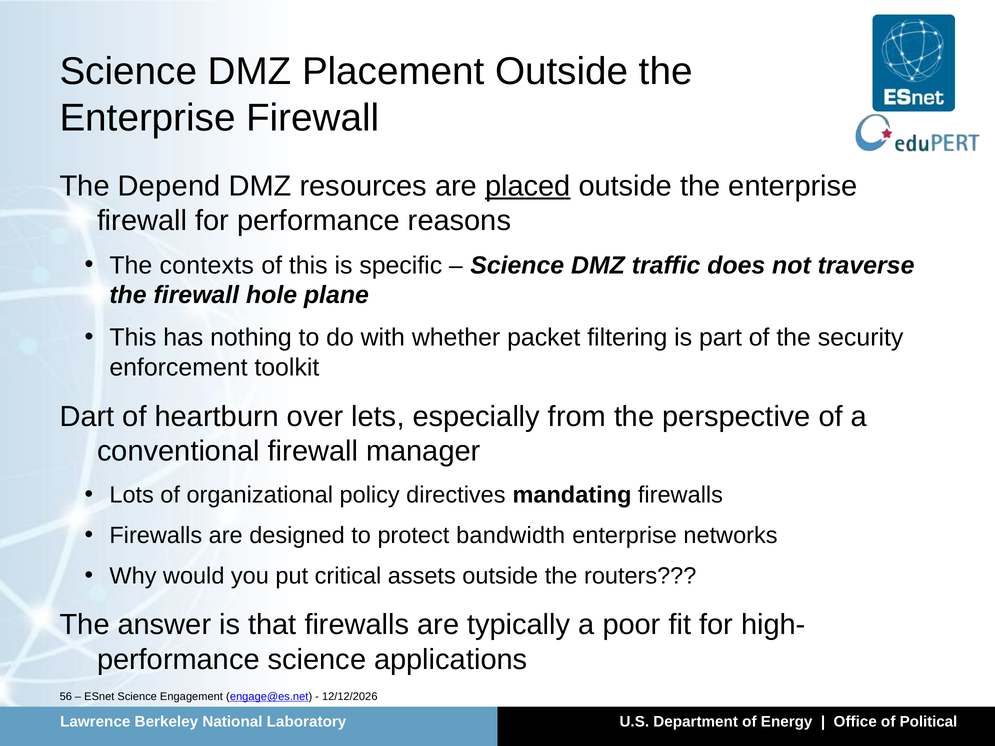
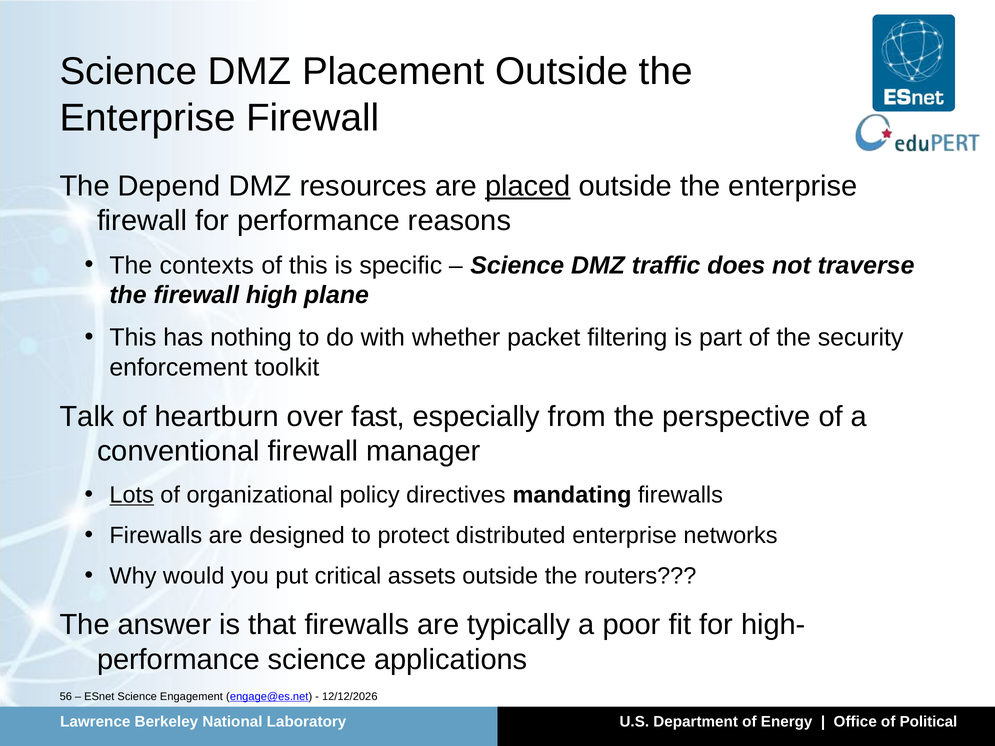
hole: hole -> high
Dart: Dart -> Talk
lets: lets -> fast
Lots underline: none -> present
bandwidth: bandwidth -> distributed
